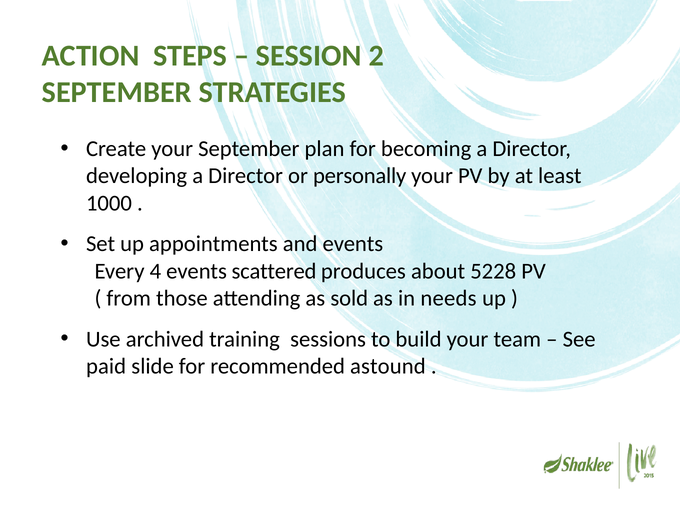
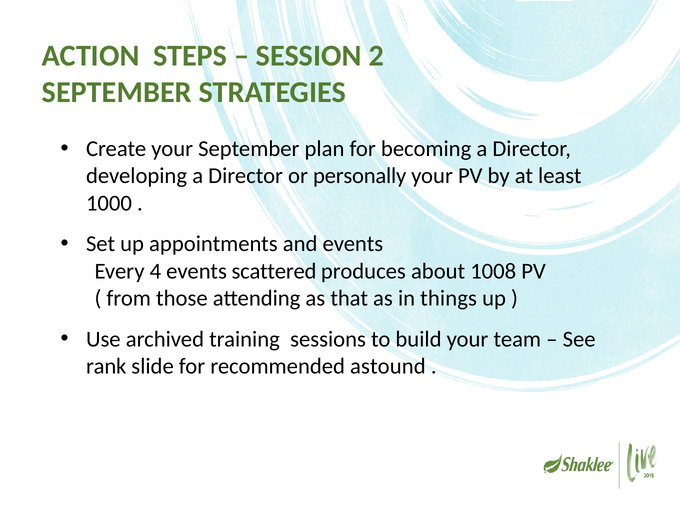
5228: 5228 -> 1008
sold: sold -> that
needs: needs -> things
paid: paid -> rank
